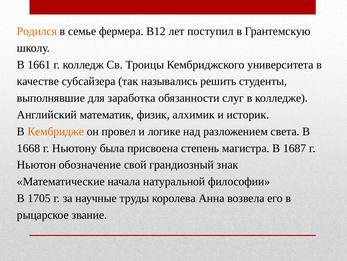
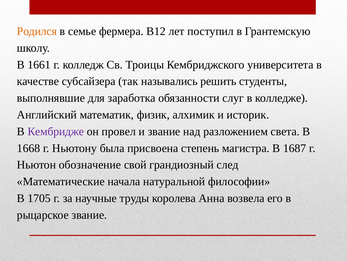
Кембридже colour: orange -> purple
и логике: логике -> звание
знак: знак -> след
